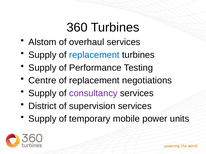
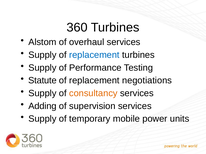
Centre: Centre -> Statute
consultancy colour: purple -> orange
District: District -> Adding
